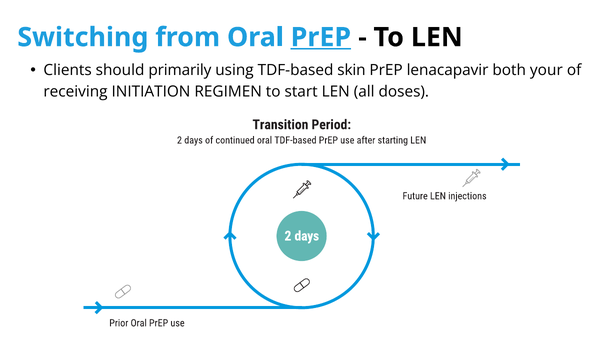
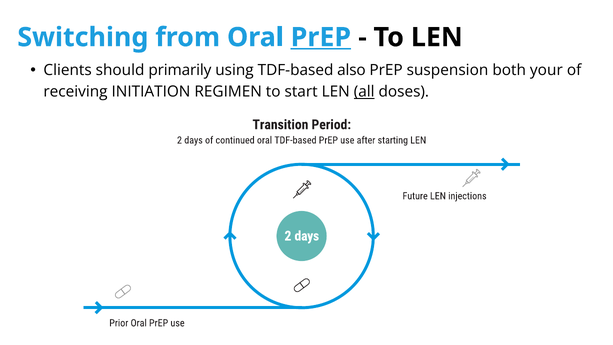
skin: skin -> also
lenacapavir: lenacapavir -> suspension
all underline: none -> present
